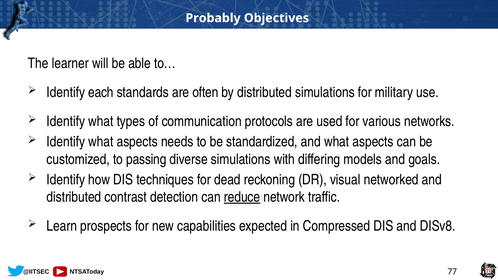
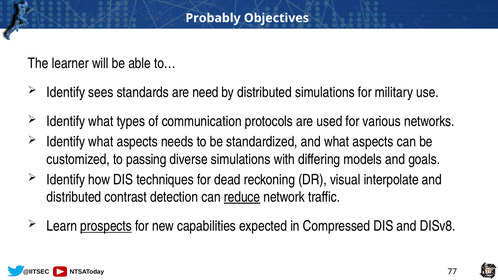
each: each -> sees
often: often -> need
networked: networked -> interpolate
prospects underline: none -> present
